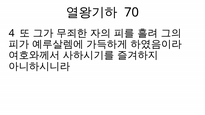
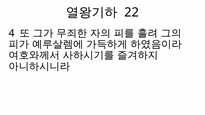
70: 70 -> 22
